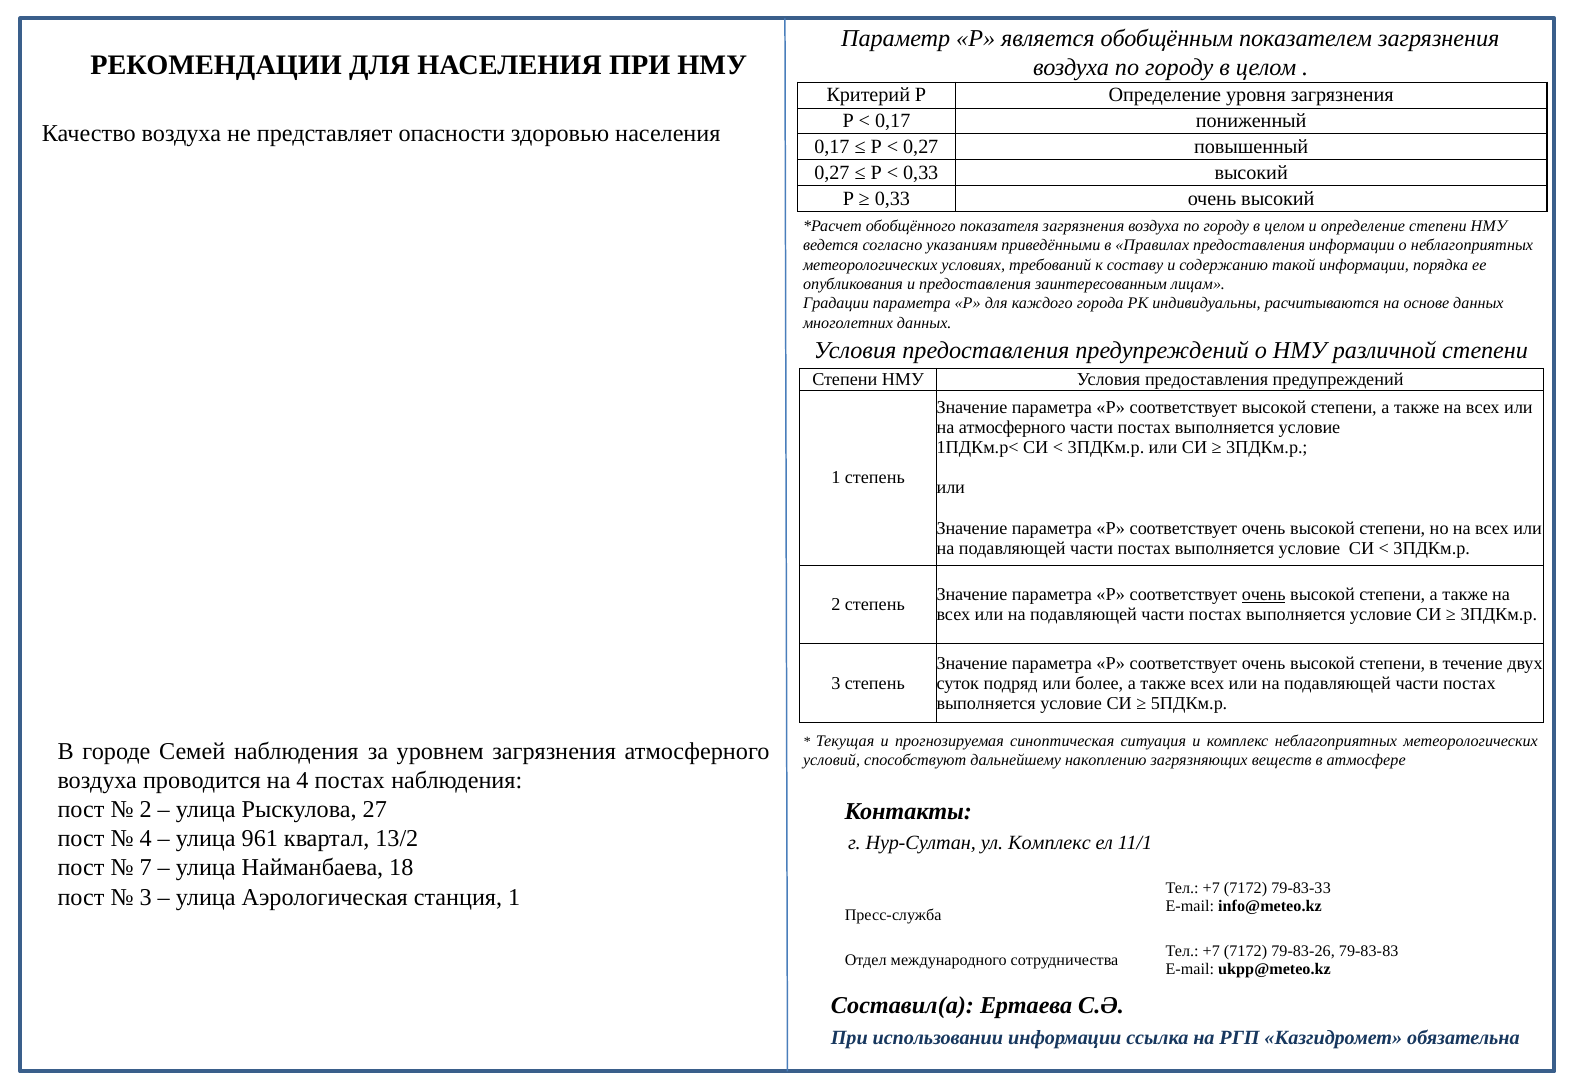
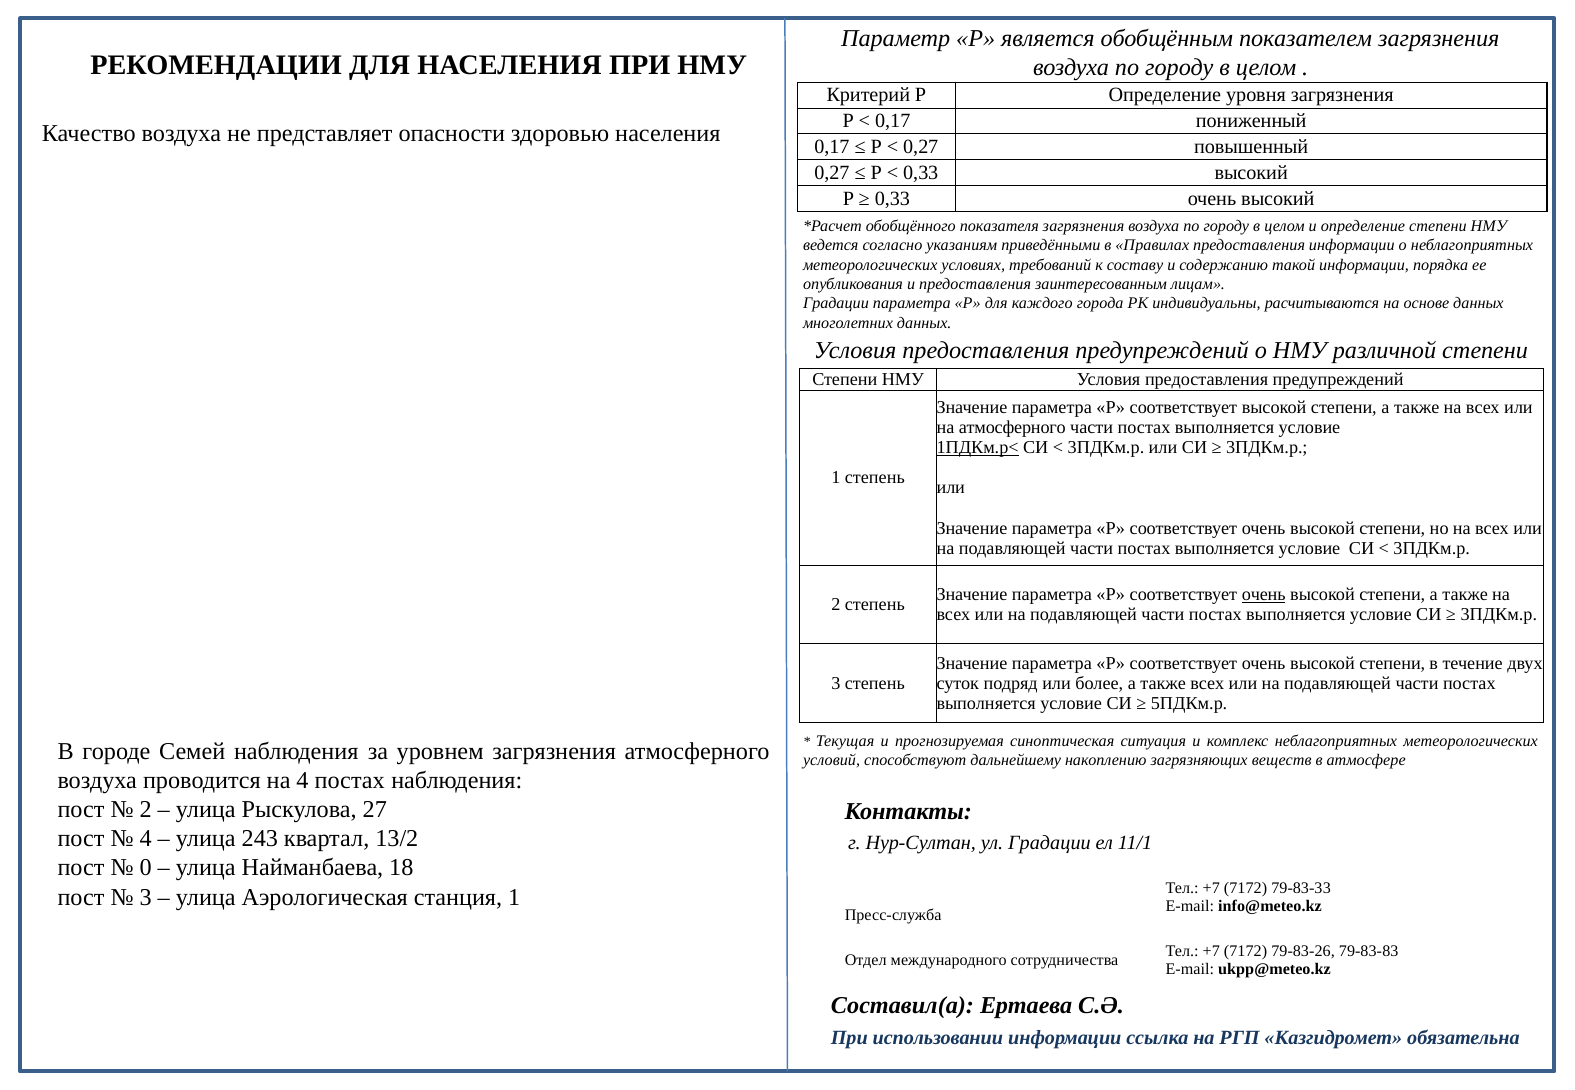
1ПДКм.р< underline: none -> present
961: 961 -> 243
ул Комплекс: Комплекс -> Градации
7: 7 -> 0
